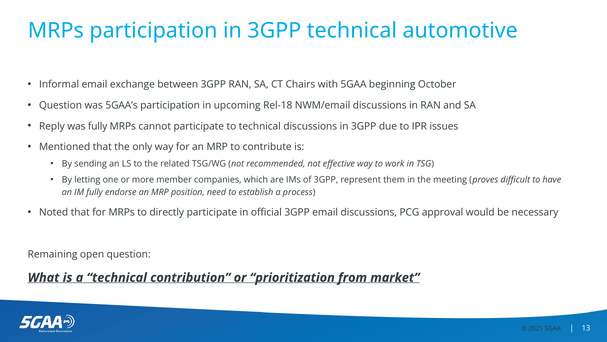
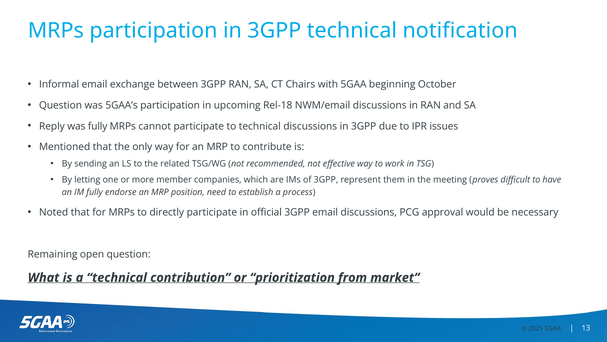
automotive: automotive -> notification
